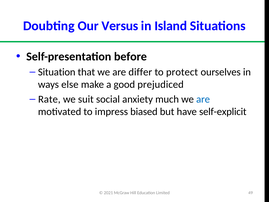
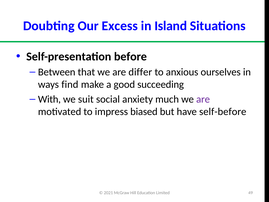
Versus: Versus -> Excess
Situation: Situation -> Between
protect: protect -> anxious
else: else -> find
prejudiced: prejudiced -> succeeding
Rate: Rate -> With
are at (203, 99) colour: blue -> purple
self-explicit: self-explicit -> self-before
